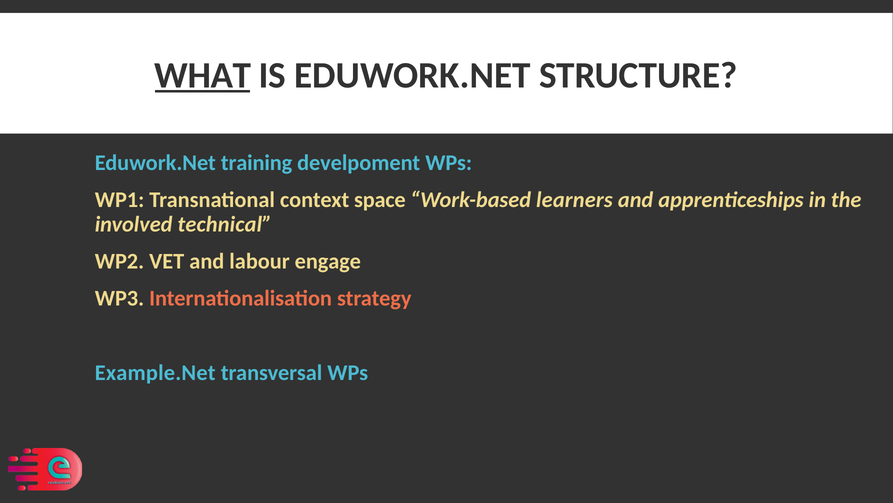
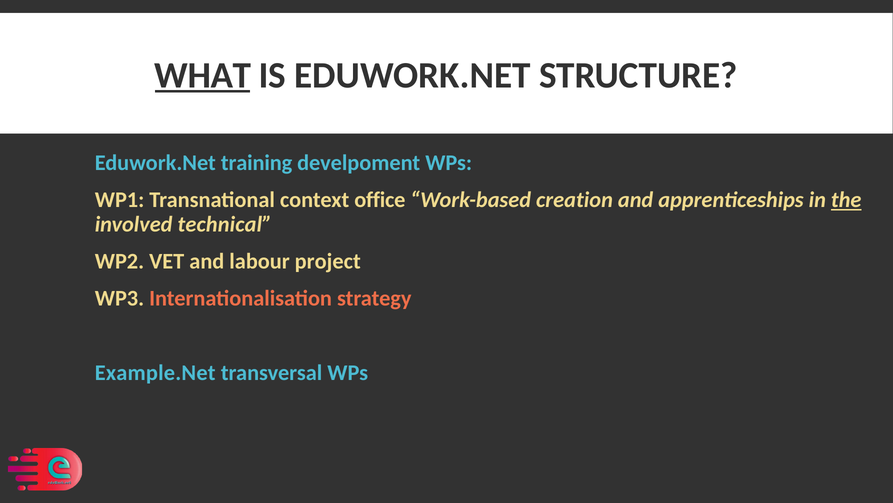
space: space -> office
learners: learners -> creation
the underline: none -> present
engage: engage -> project
